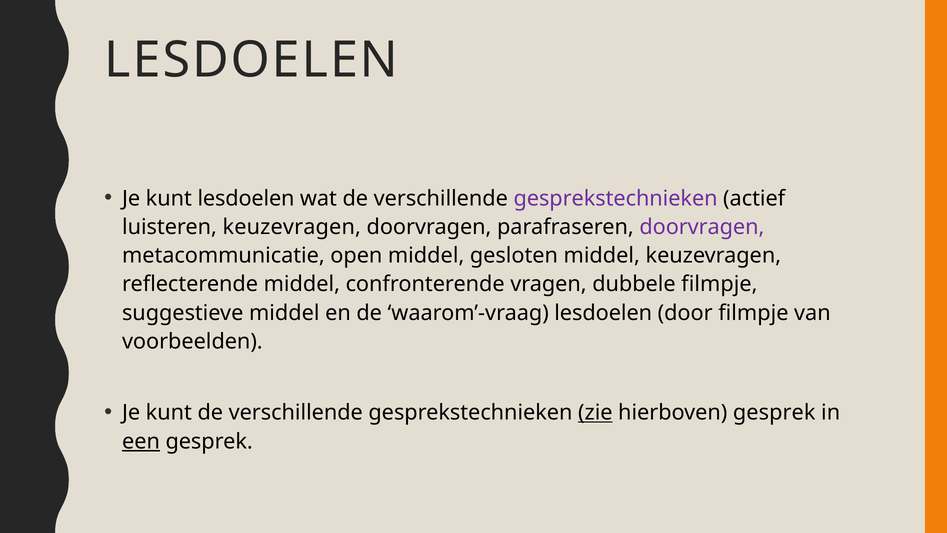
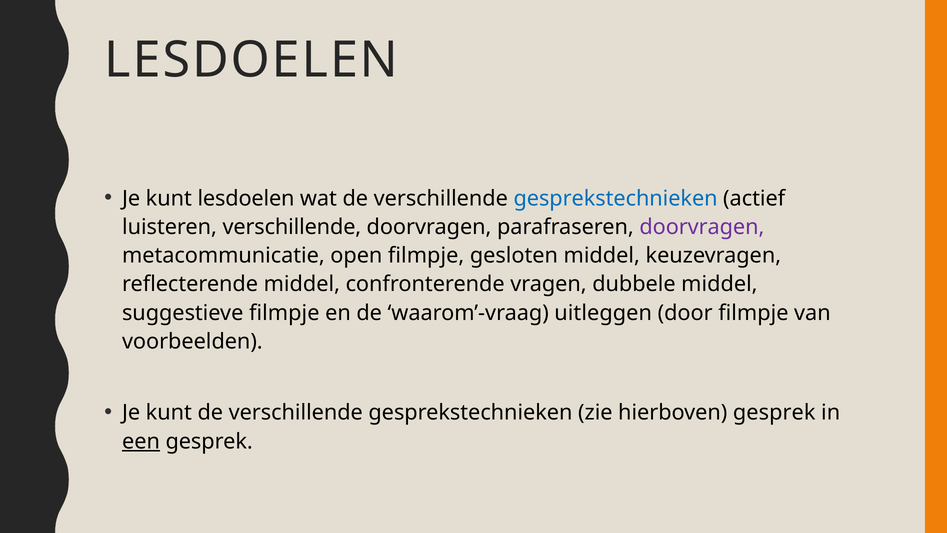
gesprekstechnieken at (616, 198) colour: purple -> blue
luisteren keuzevragen: keuzevragen -> verschillende
open middel: middel -> filmpje
dubbele filmpje: filmpje -> middel
suggestieve middel: middel -> filmpje
waarom’-vraag lesdoelen: lesdoelen -> uitleggen
zie underline: present -> none
